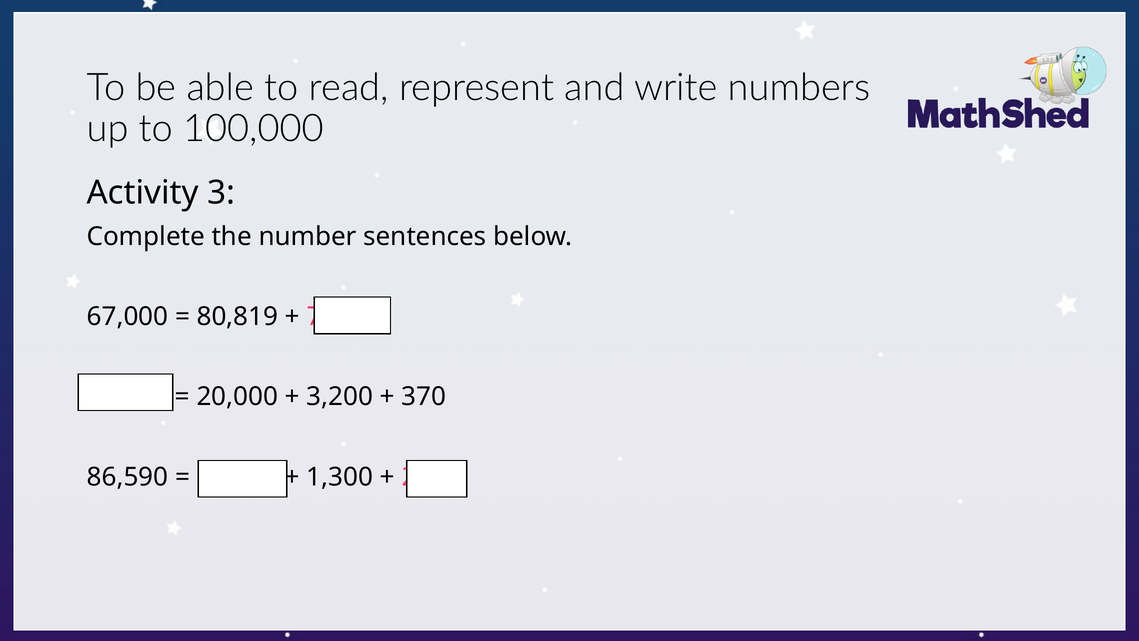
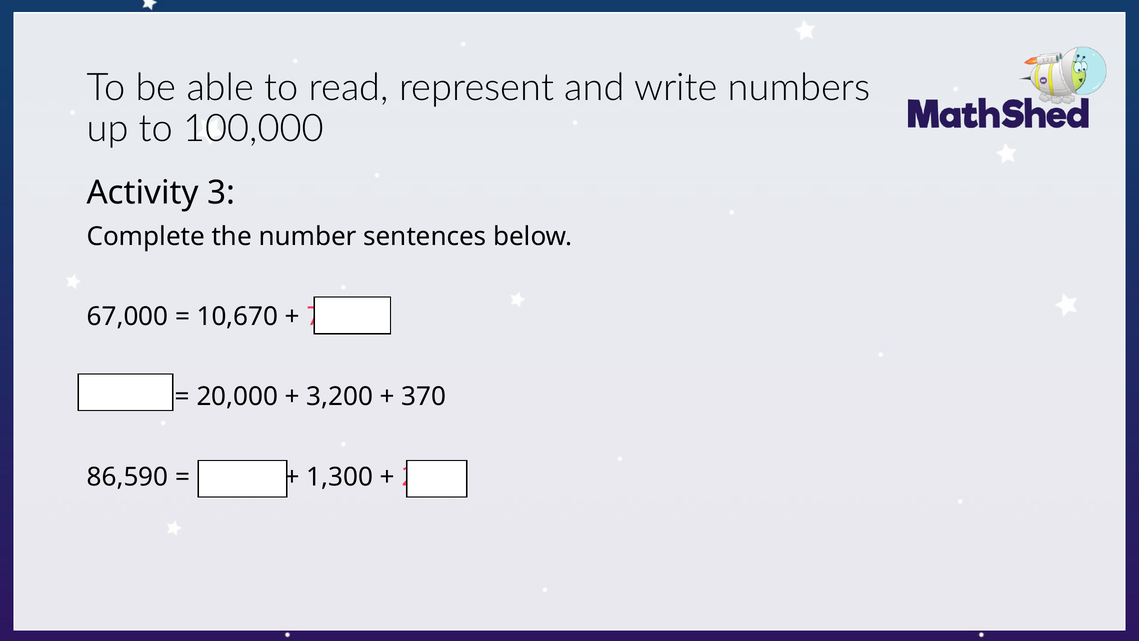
80,819: 80,819 -> 10,670
